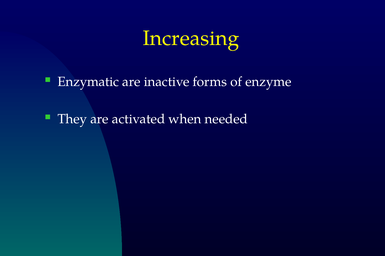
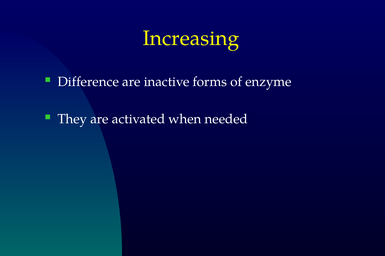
Enzymatic: Enzymatic -> Difference
